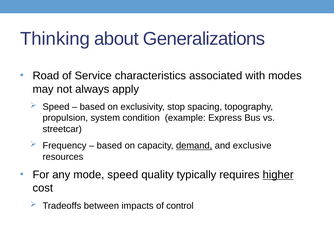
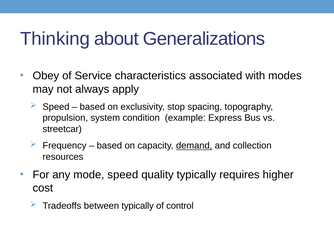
Road: Road -> Obey
exclusive: exclusive -> collection
higher underline: present -> none
between impacts: impacts -> typically
